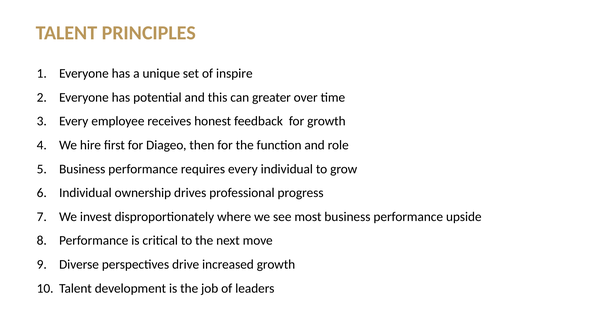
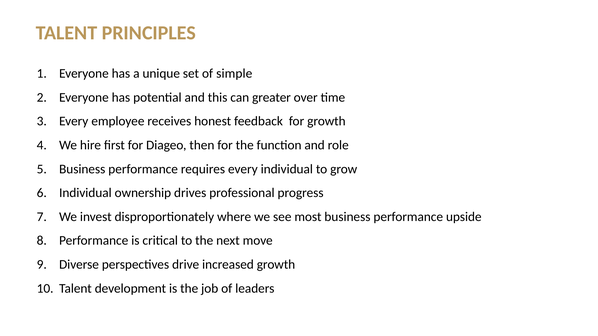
inspire: inspire -> simple
